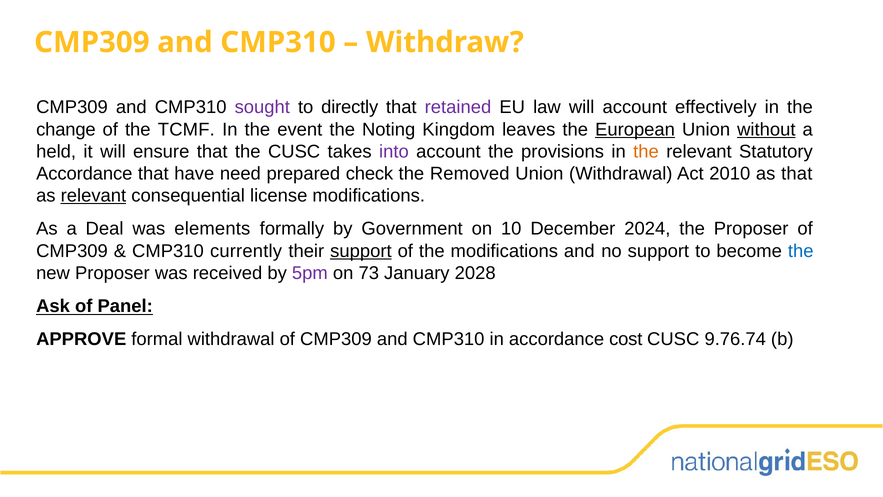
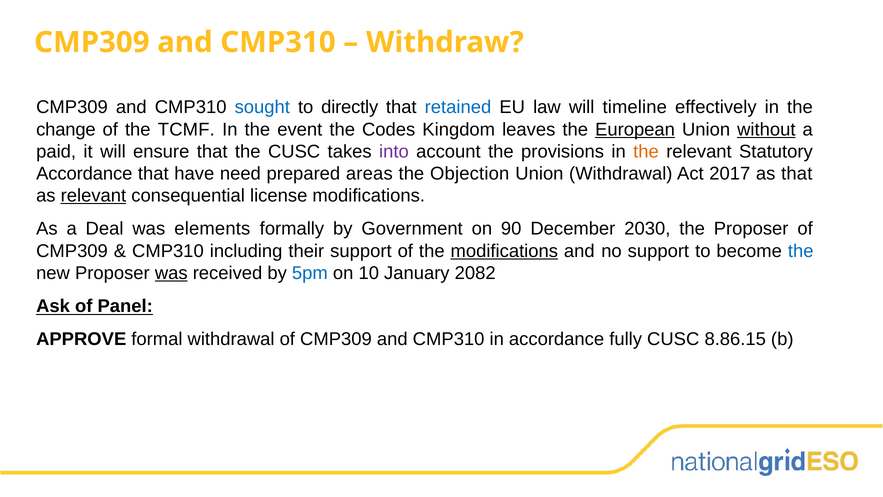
sought colour: purple -> blue
retained colour: purple -> blue
will account: account -> timeline
Noting: Noting -> Codes
held: held -> paid
check: check -> areas
Removed: Removed -> Objection
2010: 2010 -> 2017
10: 10 -> 90
2024: 2024 -> 2030
currently: currently -> including
support at (361, 251) underline: present -> none
modifications at (504, 251) underline: none -> present
was at (171, 273) underline: none -> present
5pm colour: purple -> blue
73: 73 -> 10
2028: 2028 -> 2082
cost: cost -> fully
9.76.74: 9.76.74 -> 8.86.15
